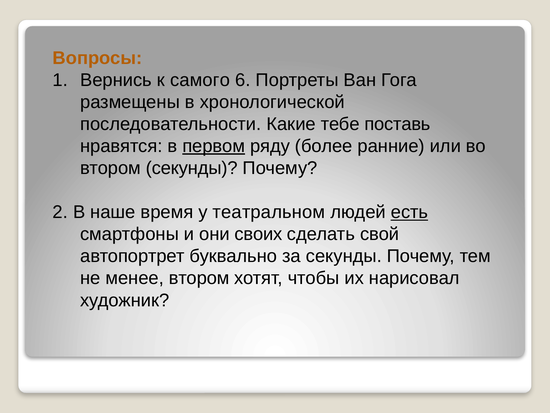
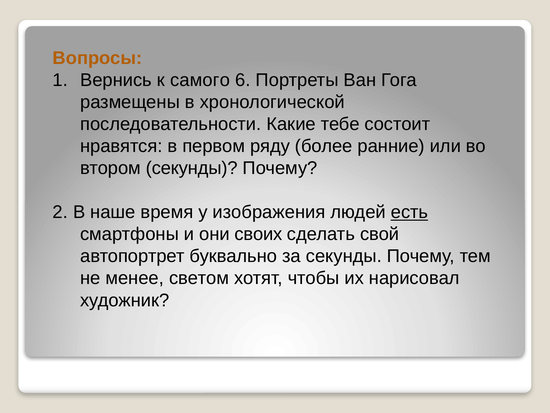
поставь: поставь -> состоит
первом underline: present -> none
театральном: театральном -> изображения
менее втором: втором -> светом
